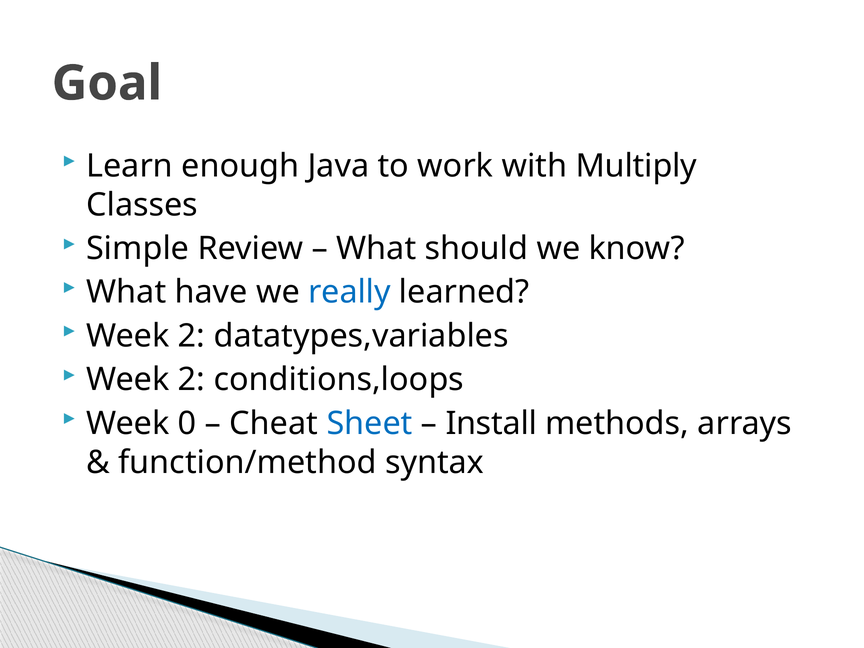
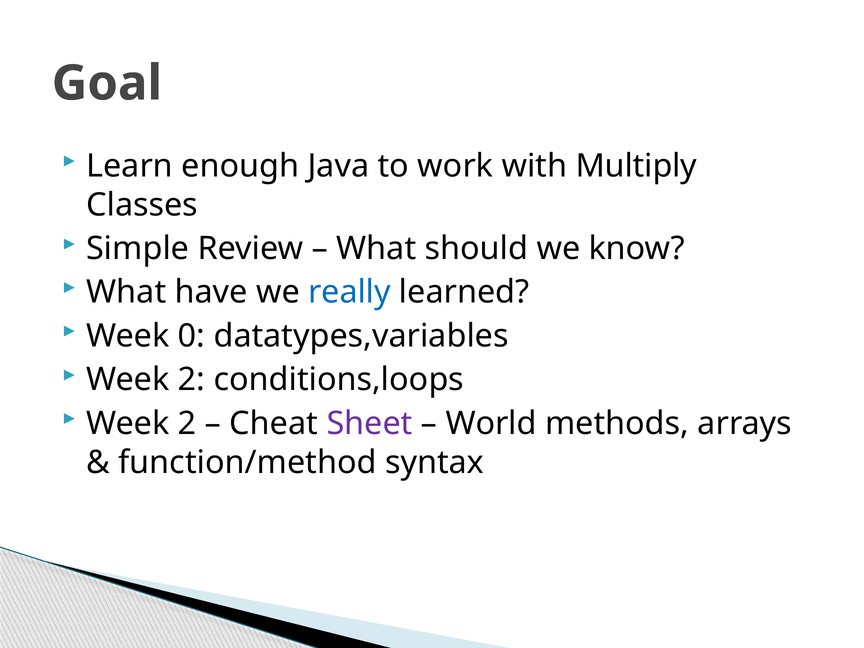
2 at (192, 336): 2 -> 0
0 at (187, 423): 0 -> 2
Sheet colour: blue -> purple
Install: Install -> World
